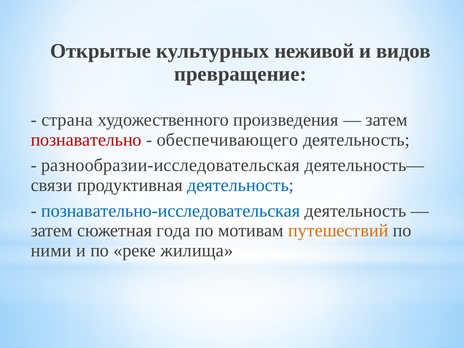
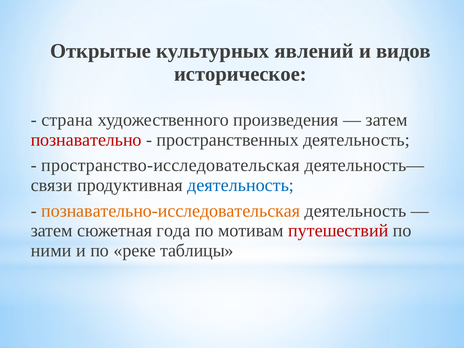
неживой: неживой -> явлений
превращение: превращение -> историческое
обеспечивающего: обеспечивающего -> пространственных
разнообразии-исследовательская: разнообразии-исследовательская -> пространство-исследовательская
познавательно-исследовательская colour: blue -> orange
путешествий colour: orange -> red
жилища: жилища -> таблицы
